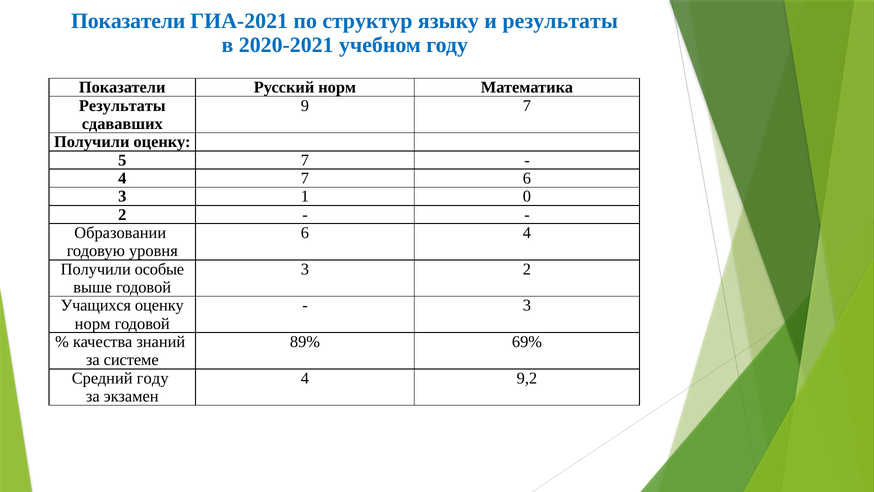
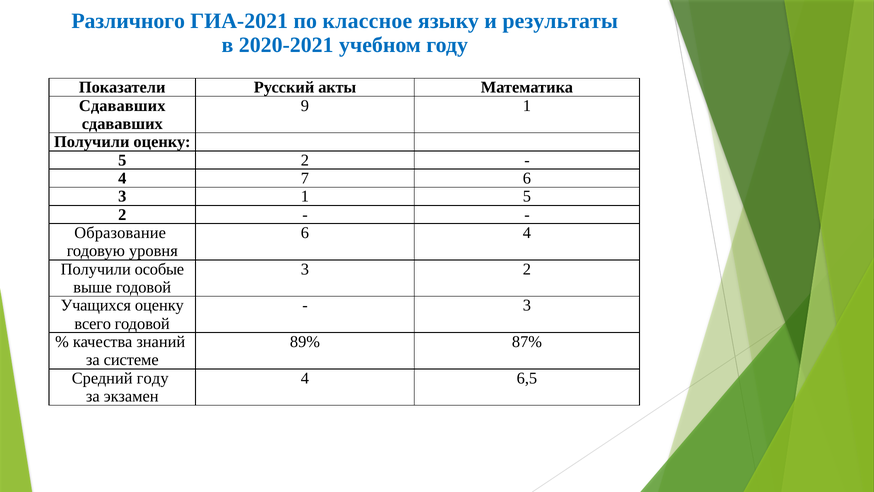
Показатели at (128, 21): Показатели -> Различного
структур: структур -> классное
Русский норм: норм -> акты
Результаты at (122, 106): Результаты -> Сдававших
9 7: 7 -> 1
7 at (305, 160): 7 -> 2
1 0: 0 -> 5
Образовании: Образовании -> Образование
норм at (93, 323): норм -> всего
69%: 69% -> 87%
9,2: 9,2 -> 6,5
